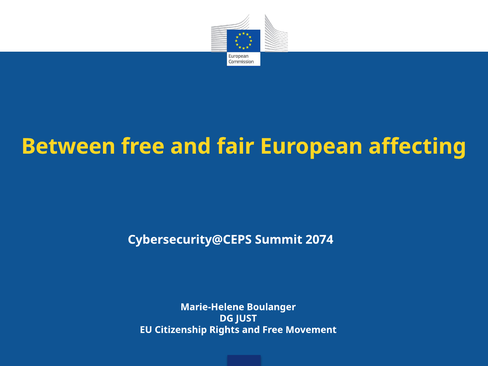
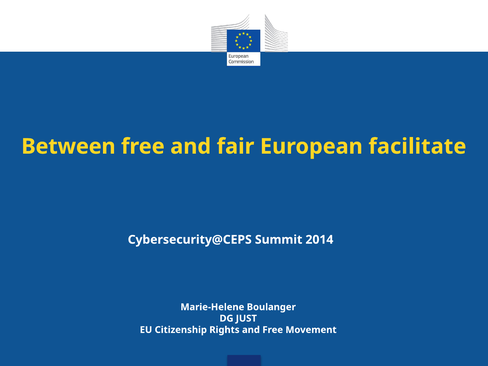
affecting: affecting -> facilitate
2074: 2074 -> 2014
